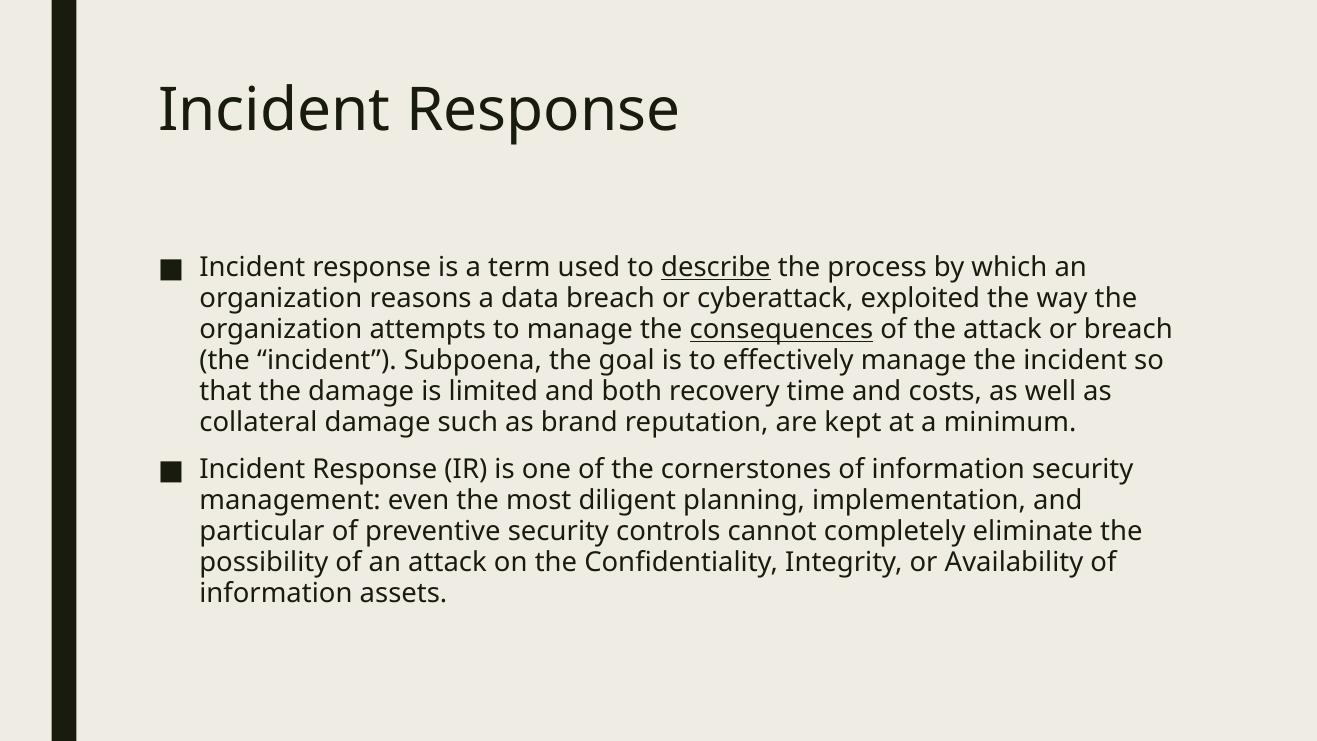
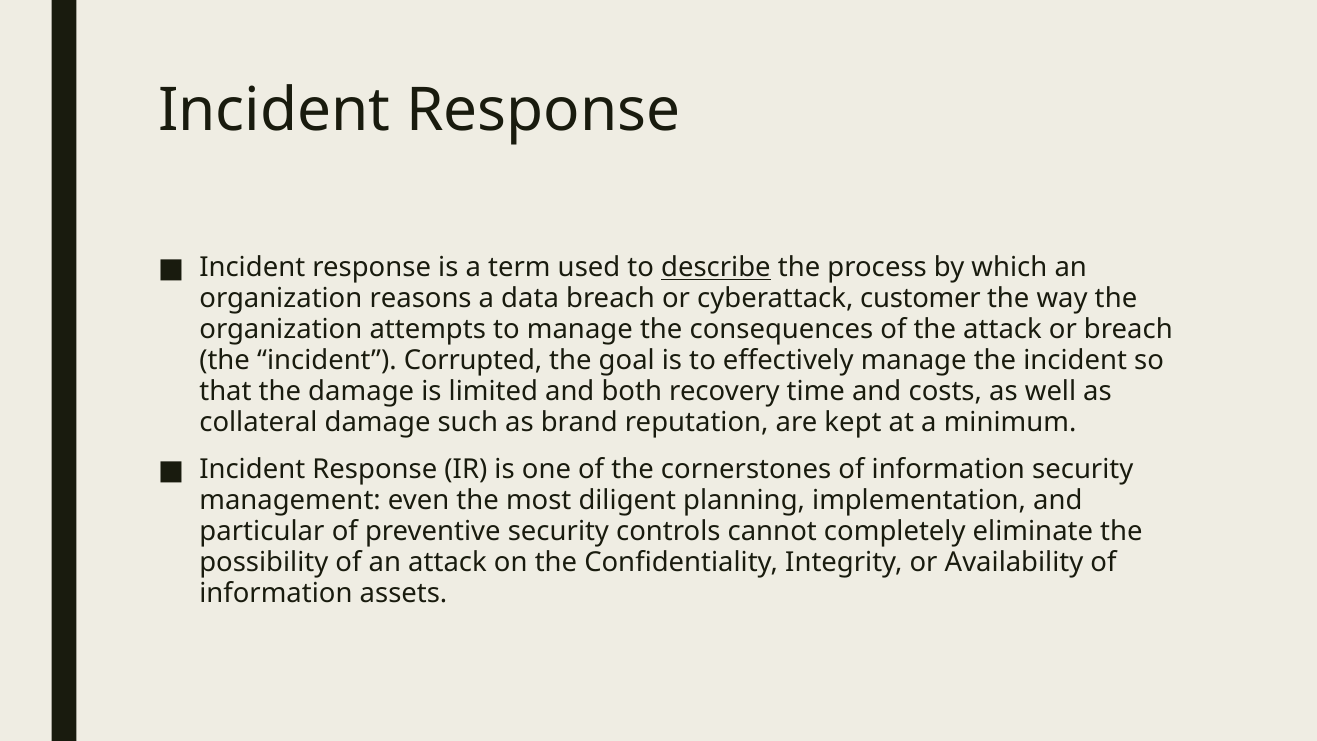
exploited: exploited -> customer
consequences underline: present -> none
Subpoena: Subpoena -> Corrupted
